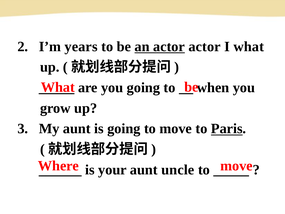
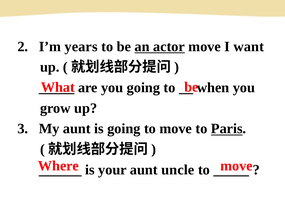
actor actor: actor -> move
I what: what -> want
